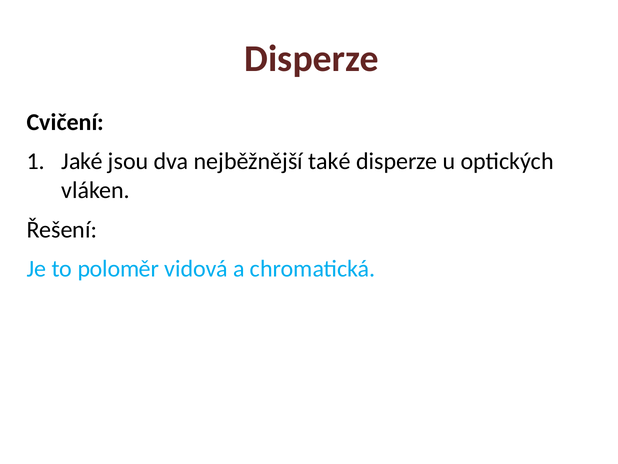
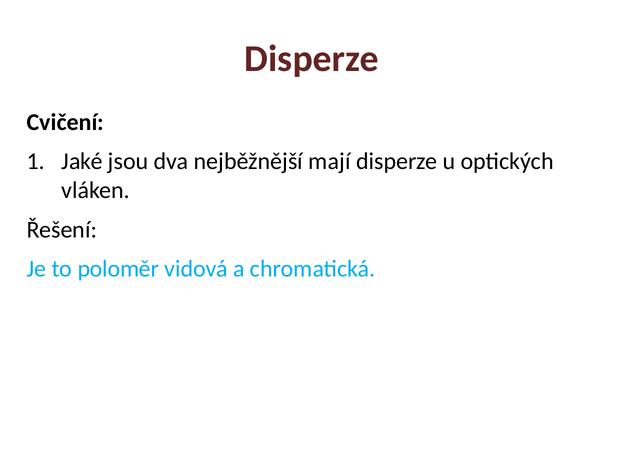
také: také -> mají
